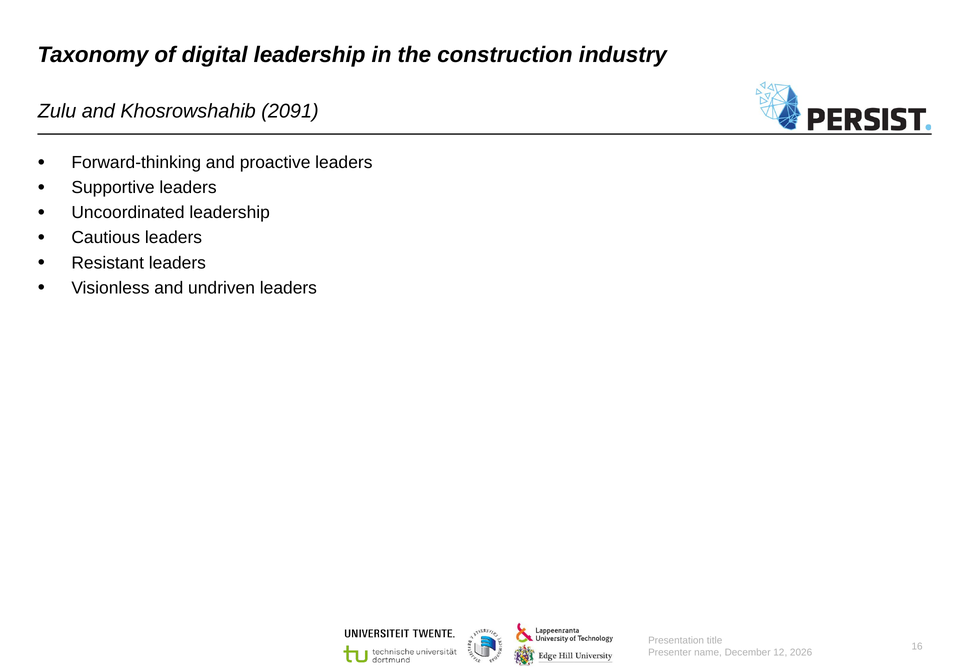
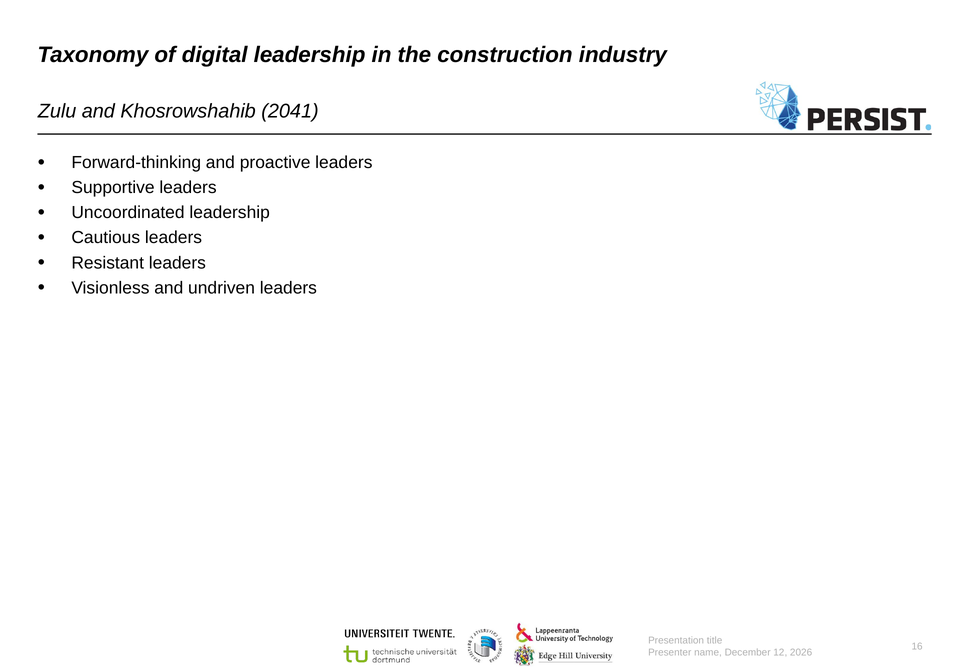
2091: 2091 -> 2041
